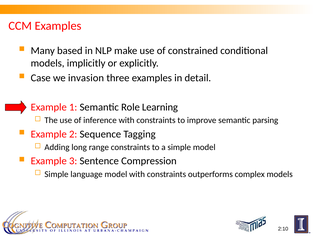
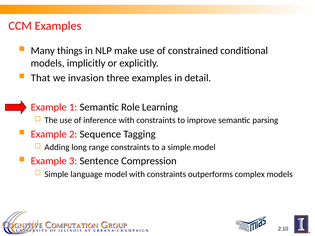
based: based -> things
Case: Case -> That
